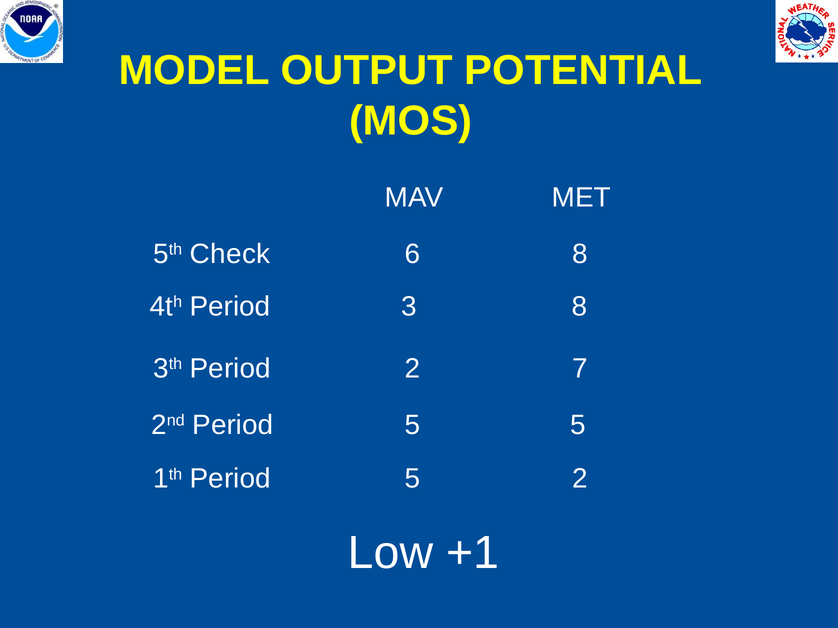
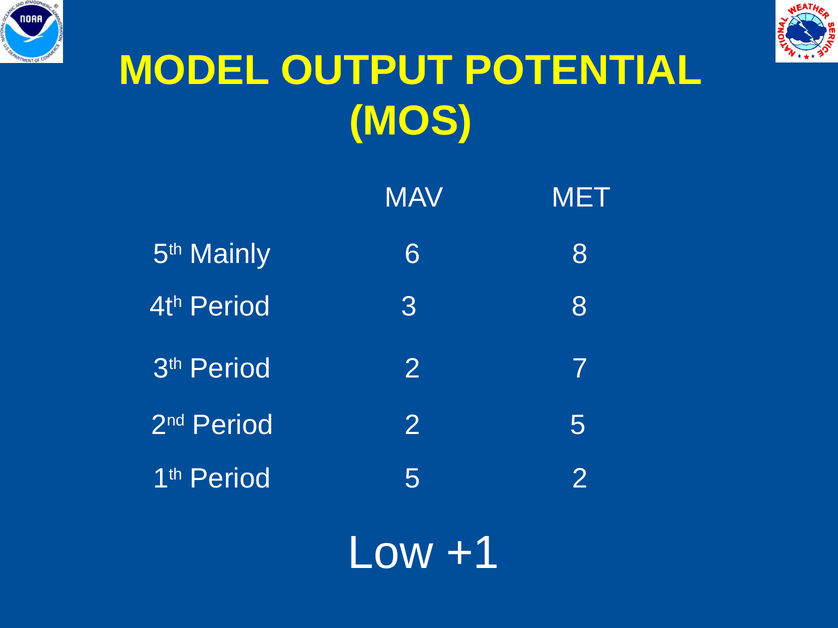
Check: Check -> Mainly
2nd Period 5: 5 -> 2
